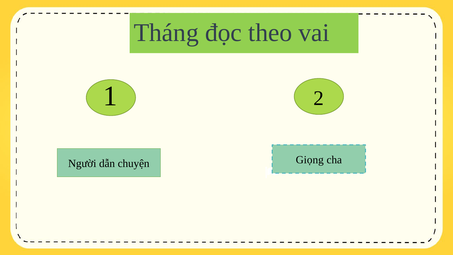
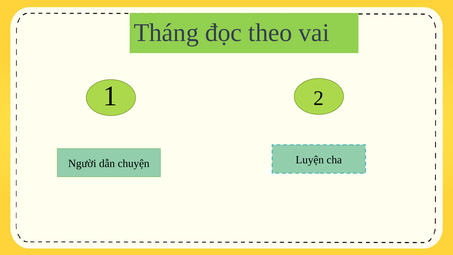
Giọng: Giọng -> Luyện
